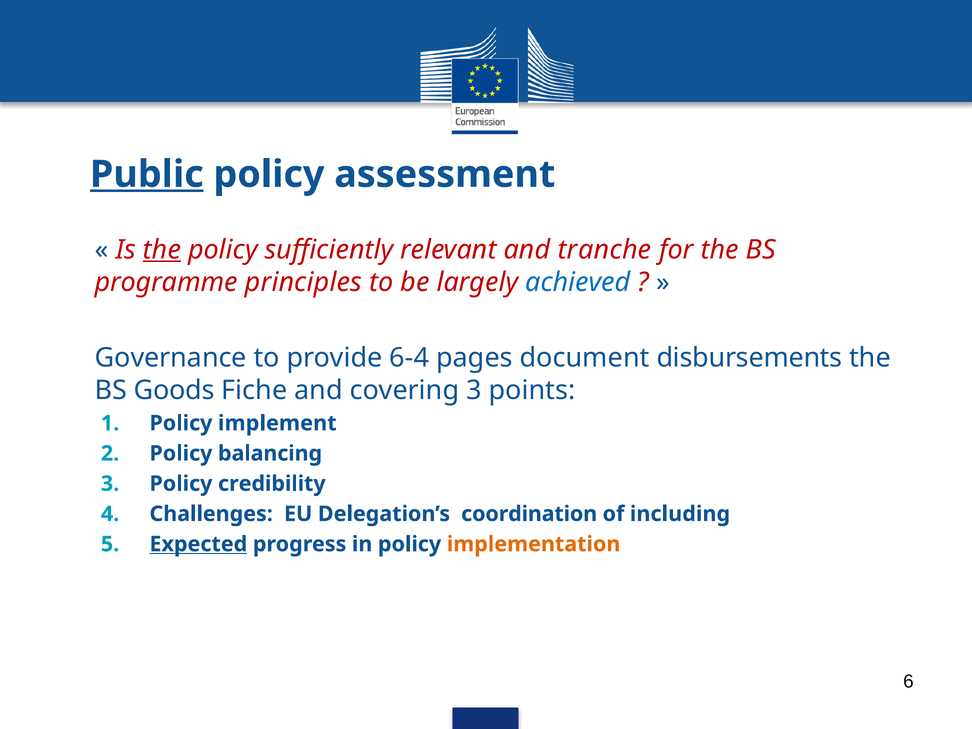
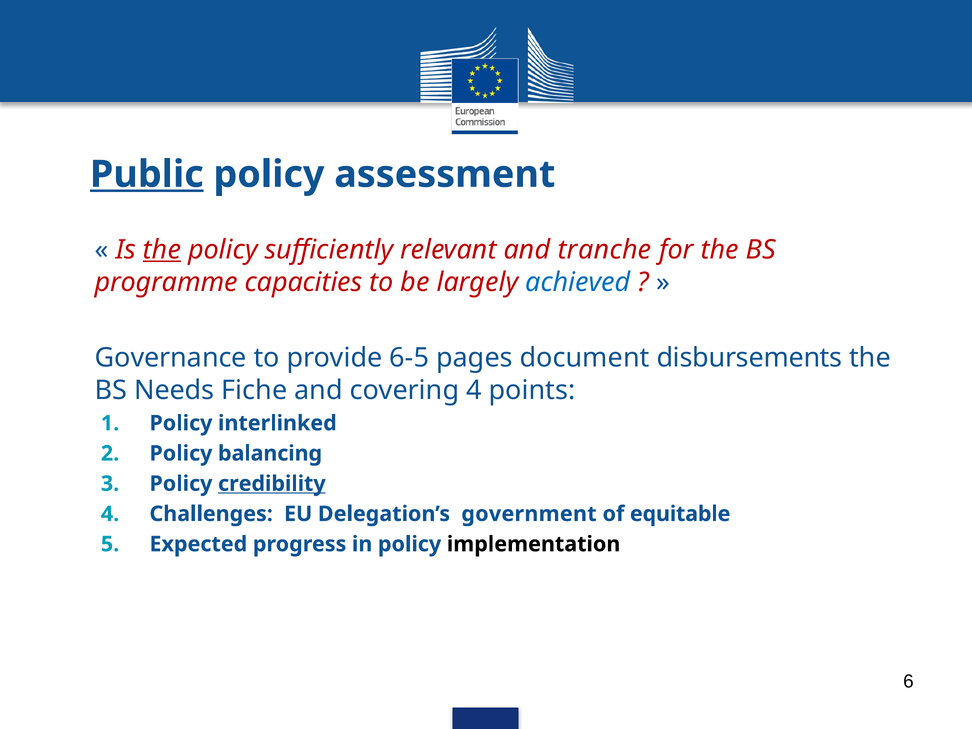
principles: principles -> capacities
6-4: 6-4 -> 6-5
Goods: Goods -> Needs
covering 3: 3 -> 4
implement: implement -> interlinked
credibility underline: none -> present
coordination: coordination -> government
including: including -> equitable
Expected underline: present -> none
implementation colour: orange -> black
